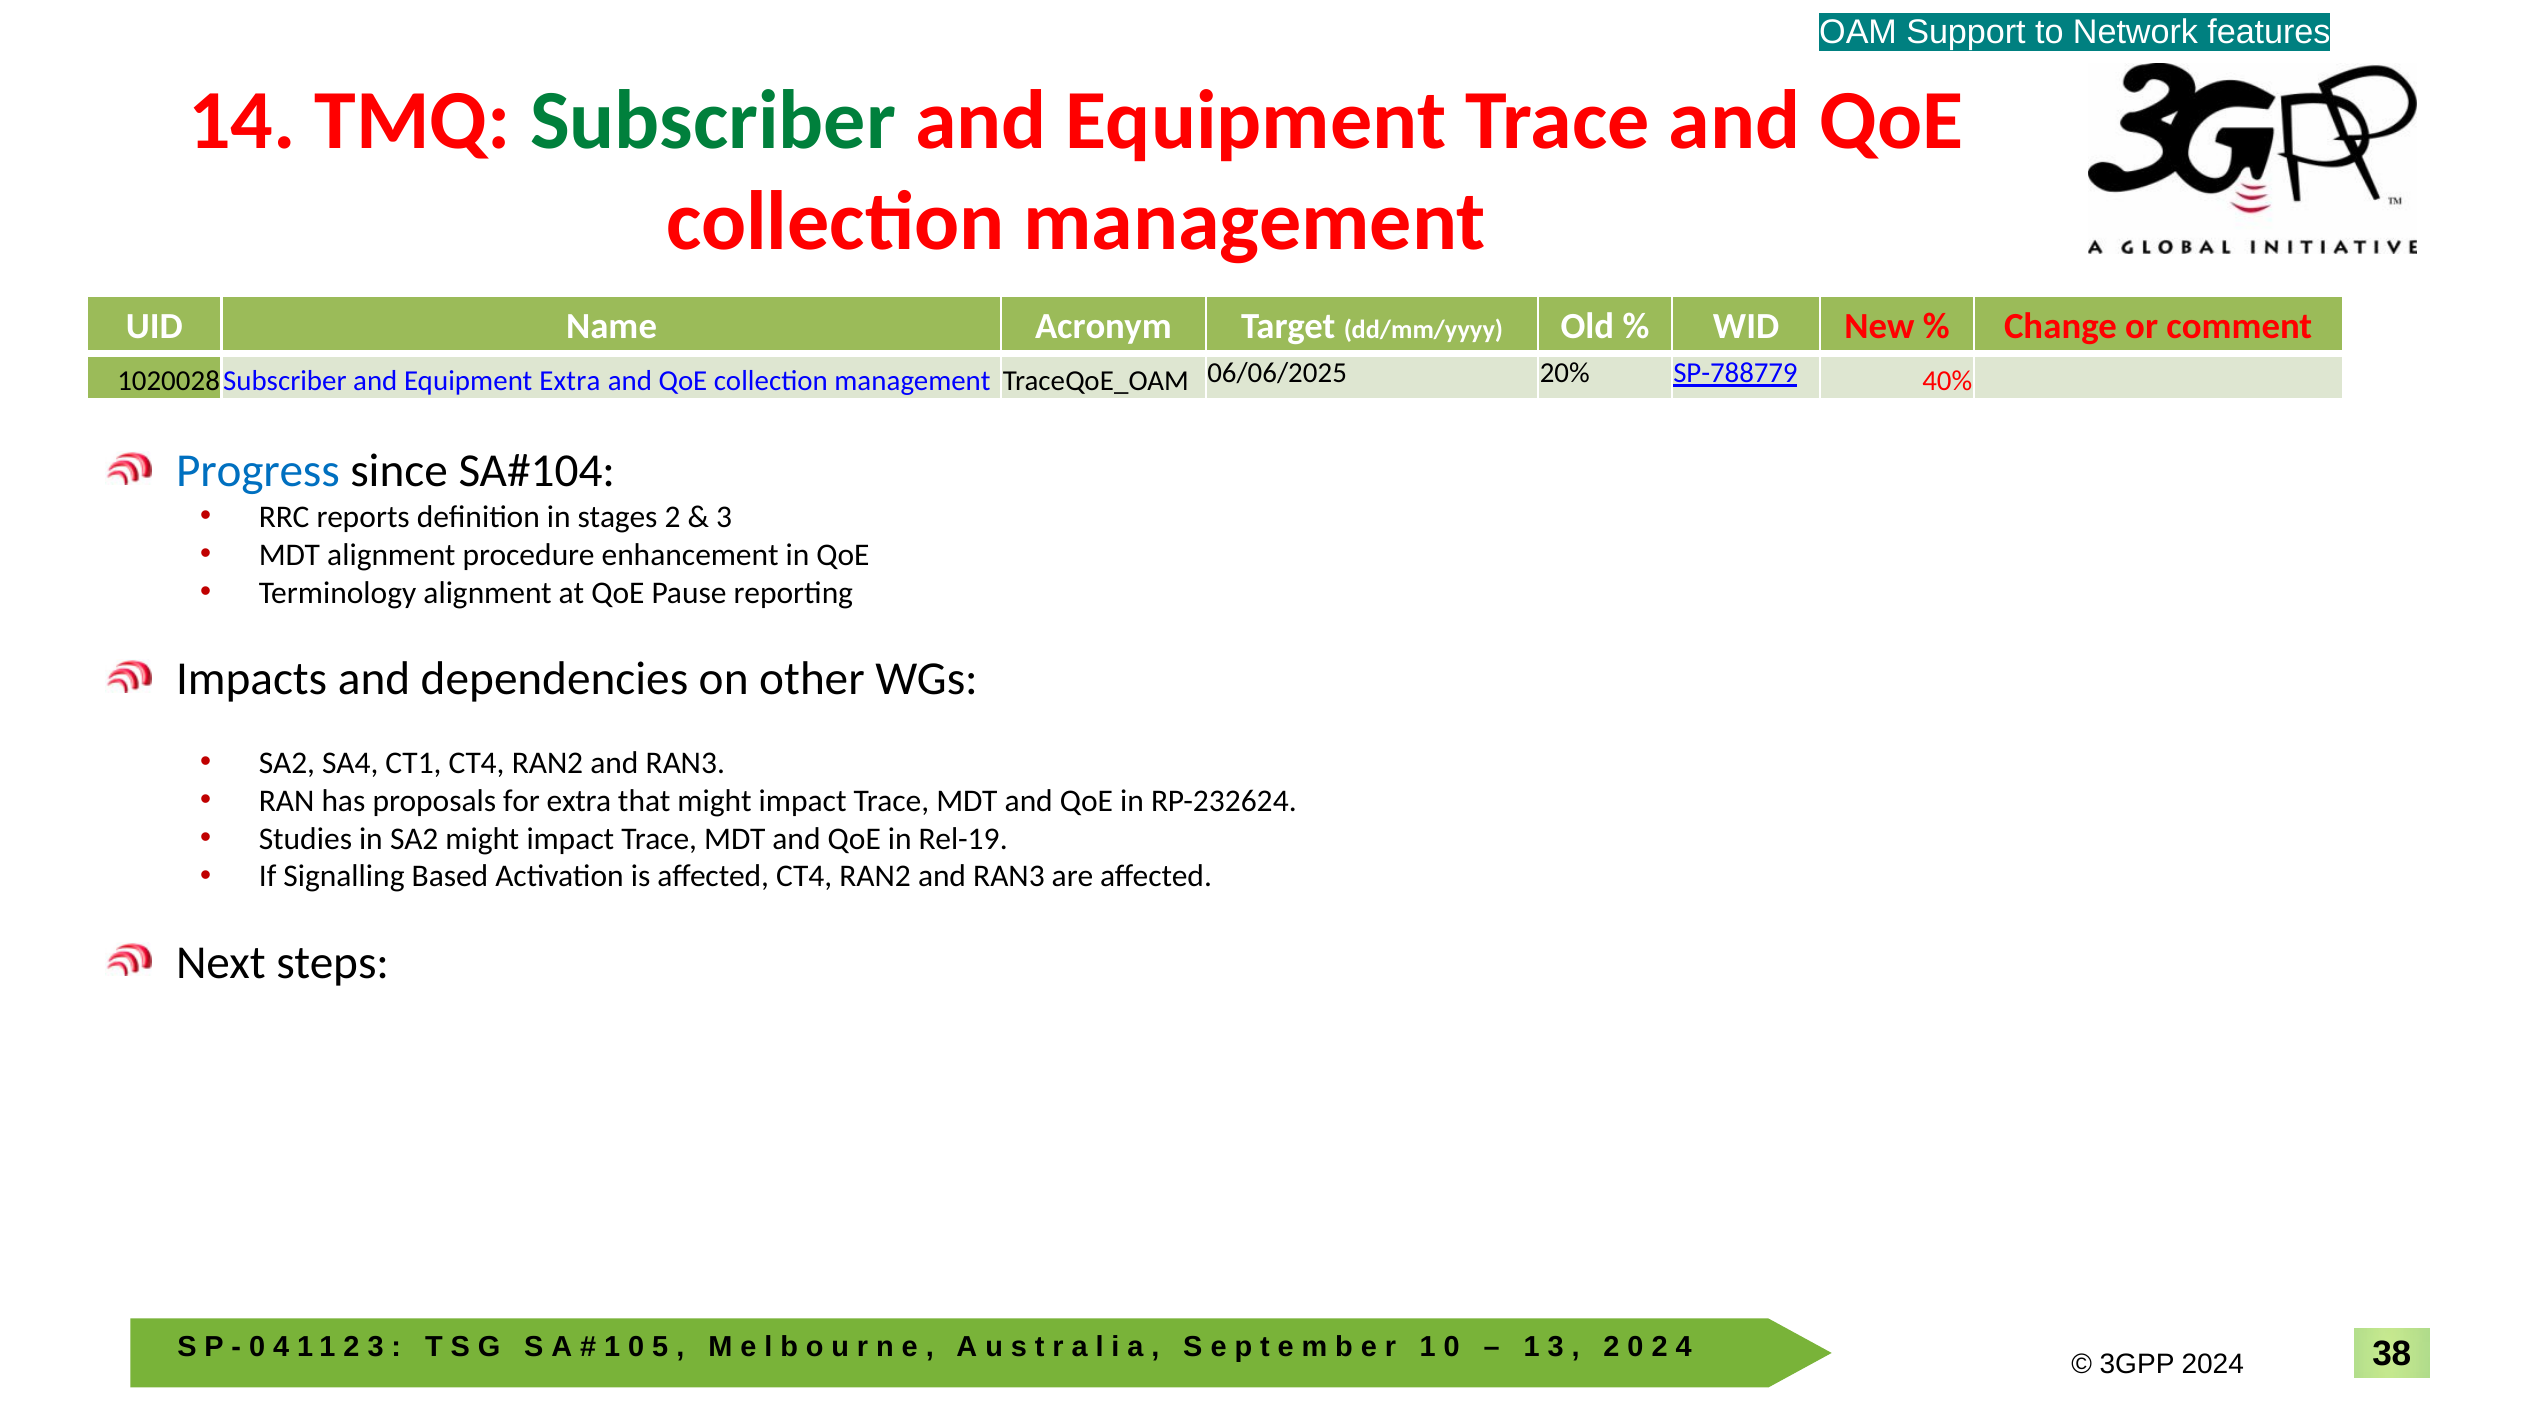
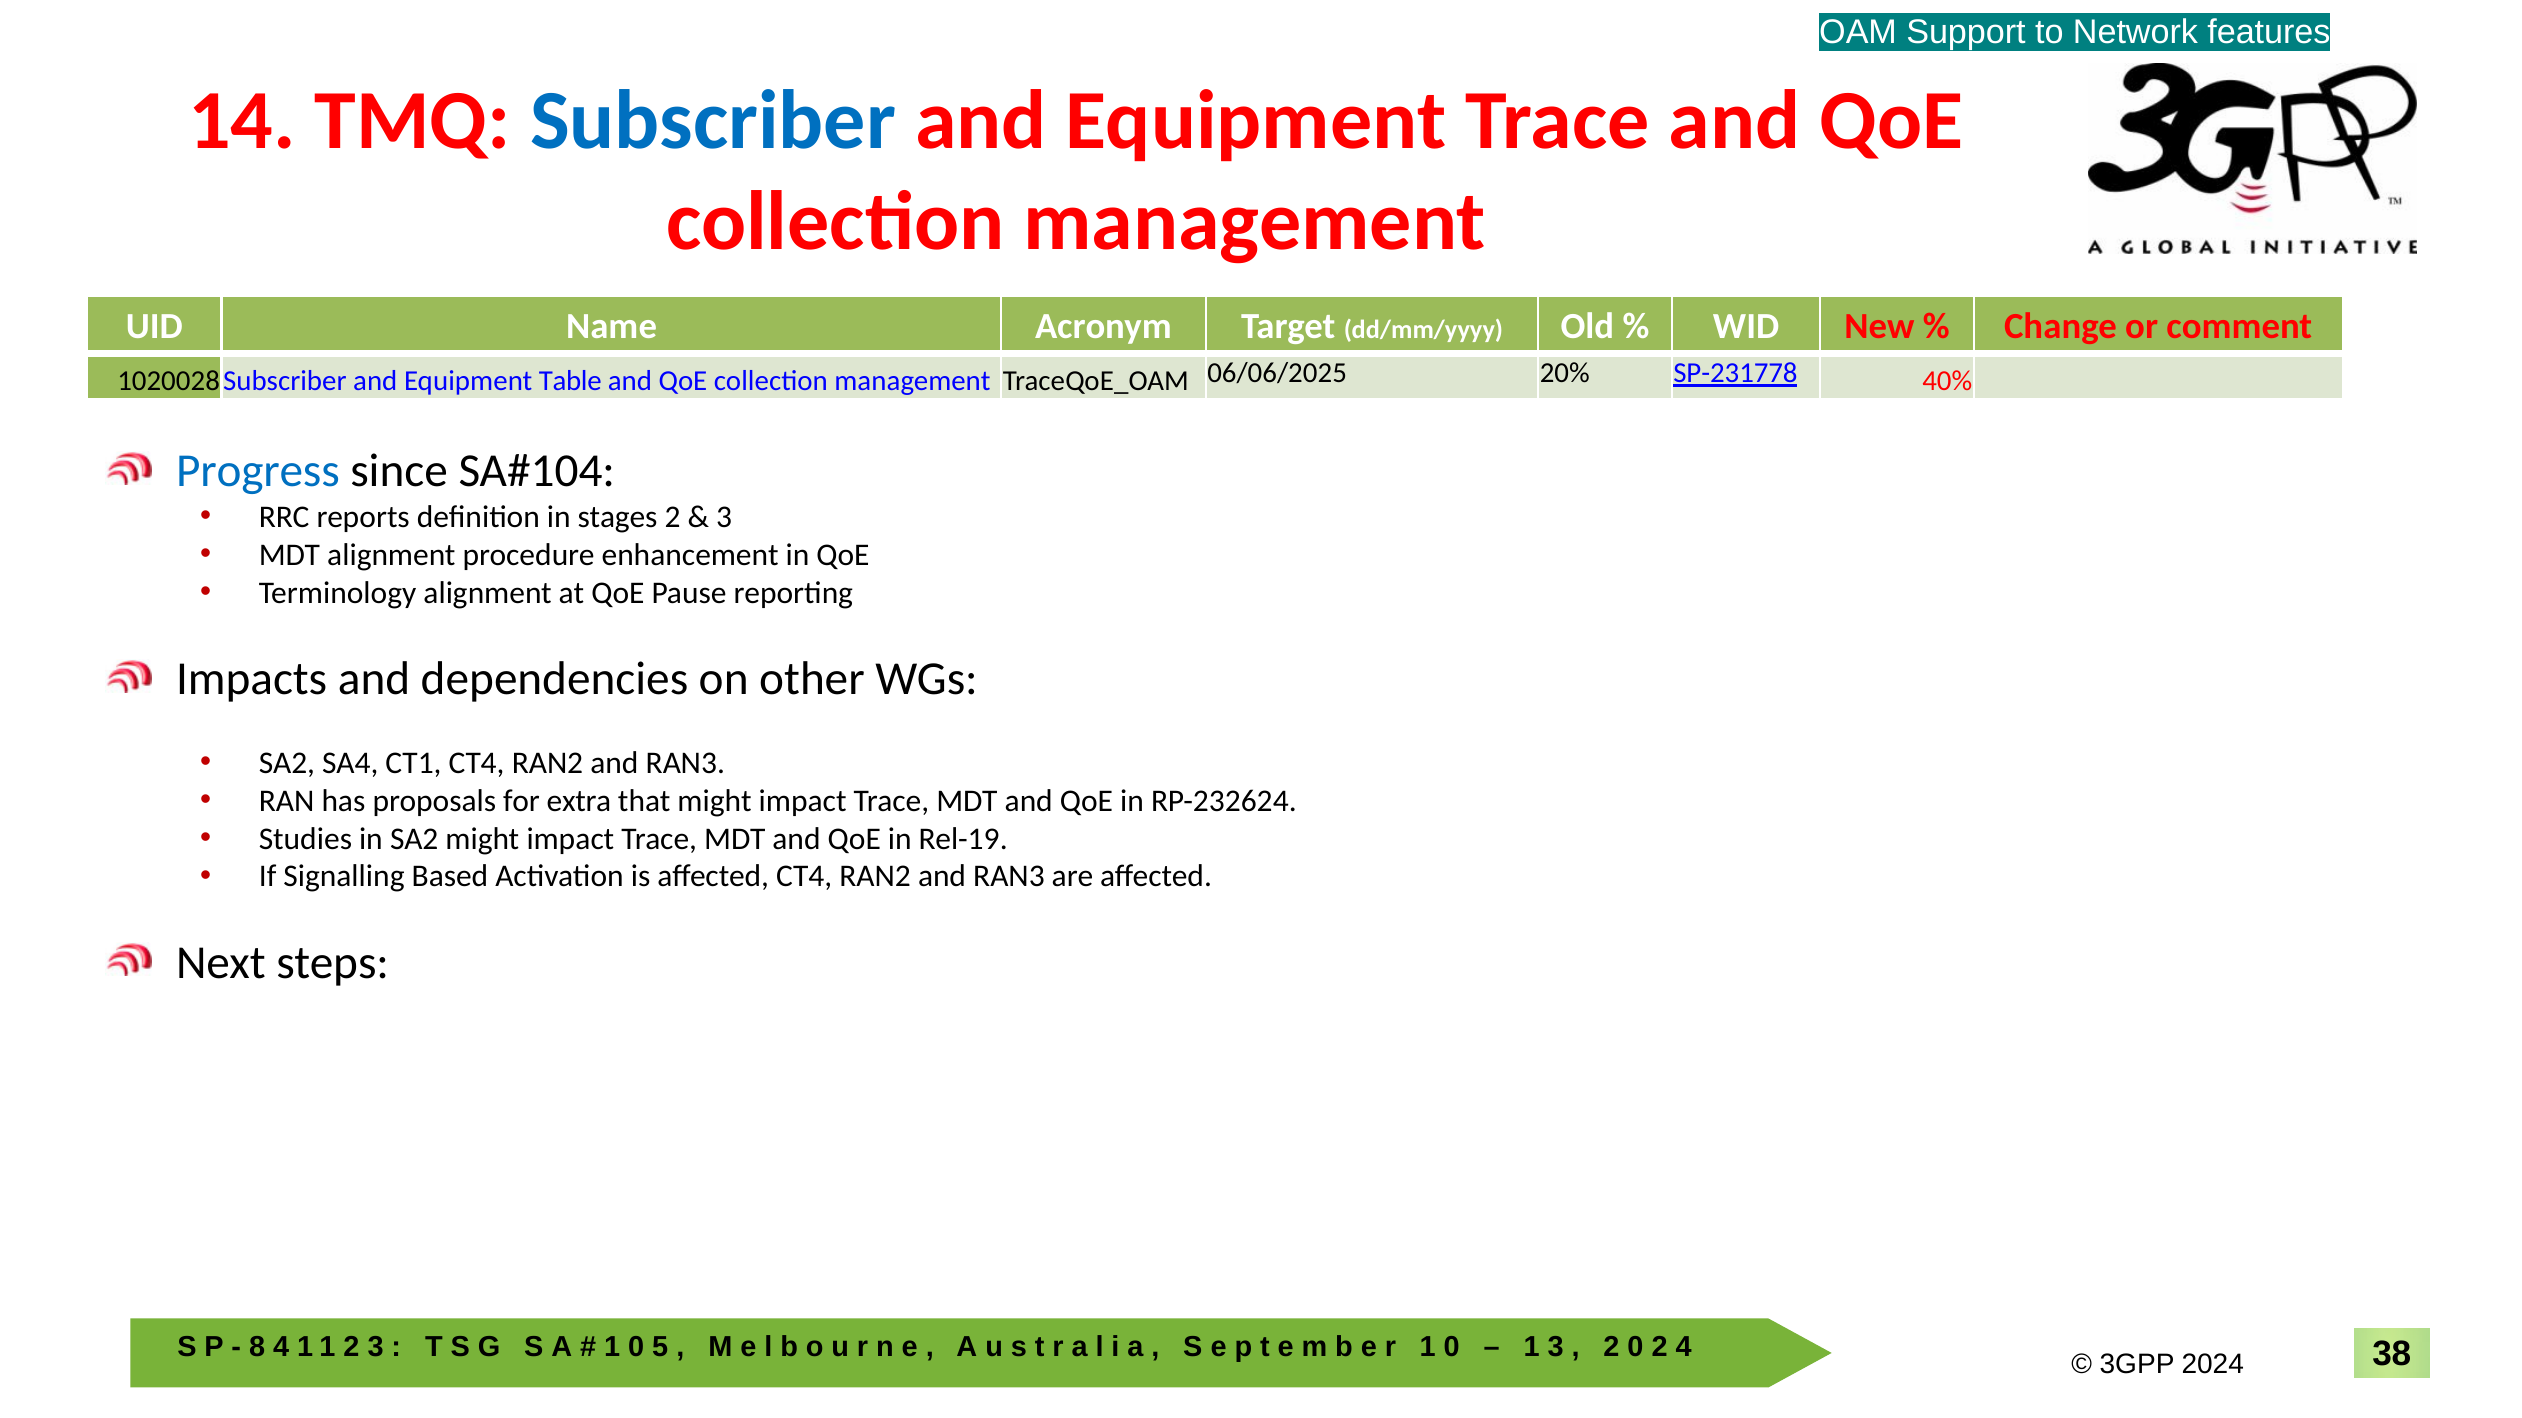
Subscriber colour: green -> blue
Equipment Extra: Extra -> Table
SP-788779: SP-788779 -> SP-231778
0 at (257, 1347): 0 -> 8
